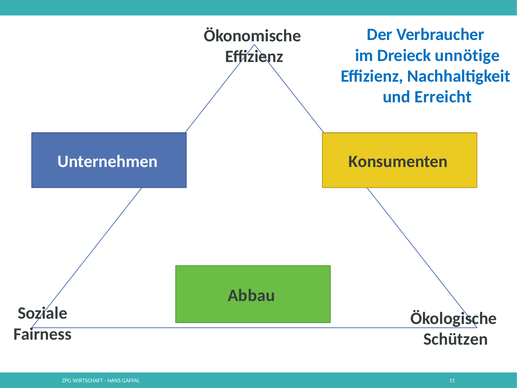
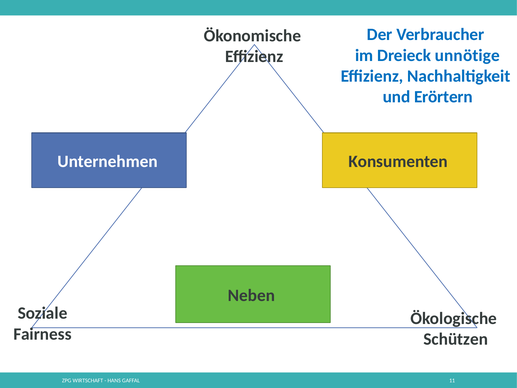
Erreicht: Erreicht -> Erörtern
Abbau: Abbau -> Neben
